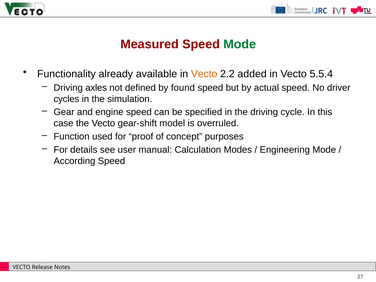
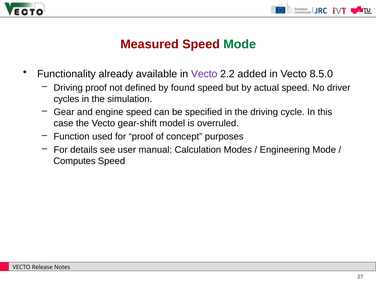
Vecto at (204, 74) colour: orange -> purple
5.5.4: 5.5.4 -> 8.5.0
Driving axles: axles -> proof
According: According -> Computes
